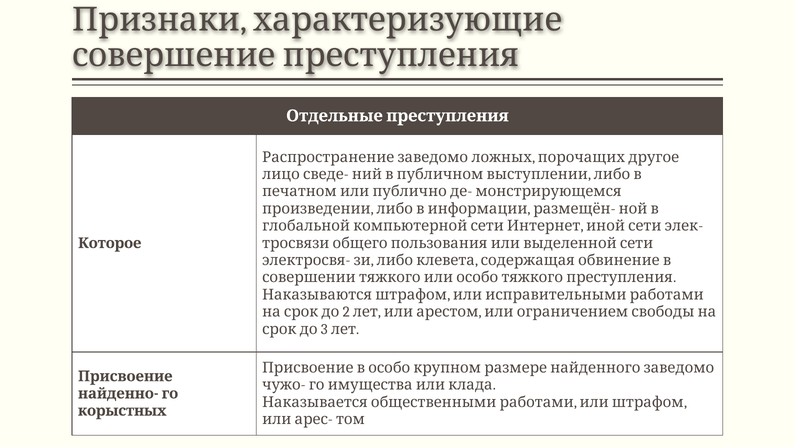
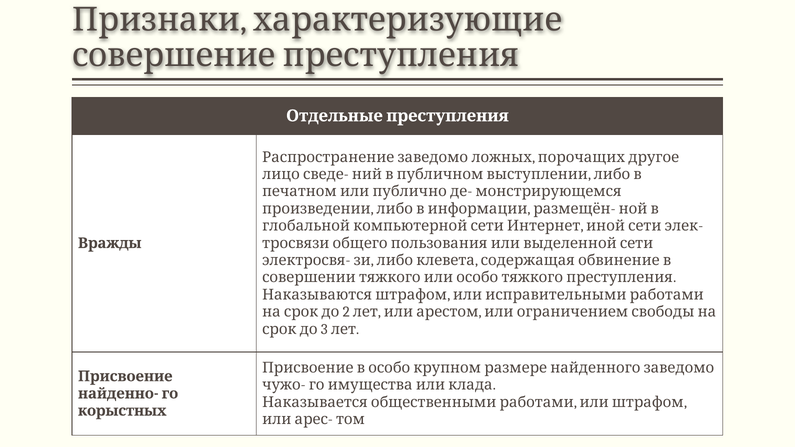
Которое: Которое -> Вражды
